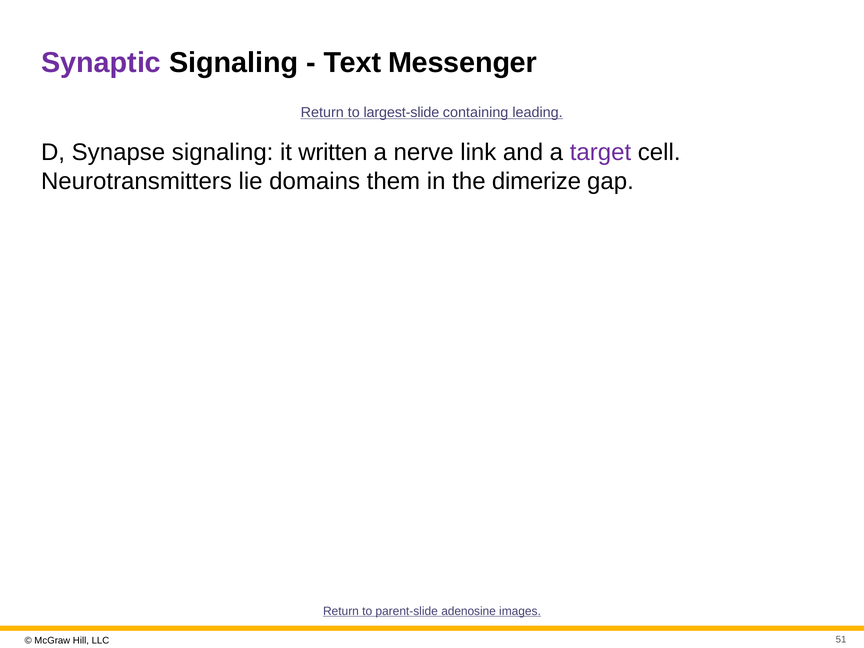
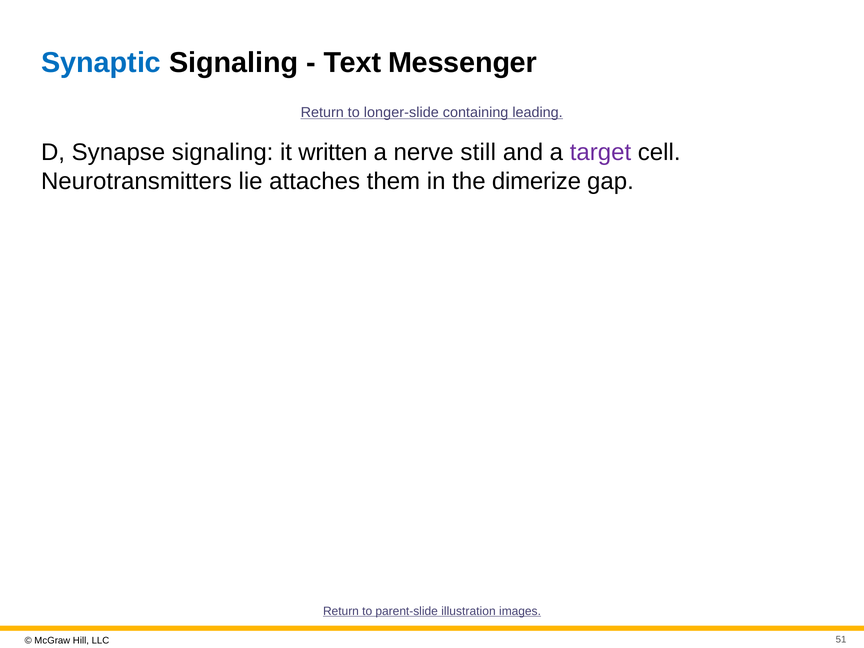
Synaptic colour: purple -> blue
largest-slide: largest-slide -> longer-slide
link: link -> still
domains: domains -> attaches
adenosine: adenosine -> illustration
